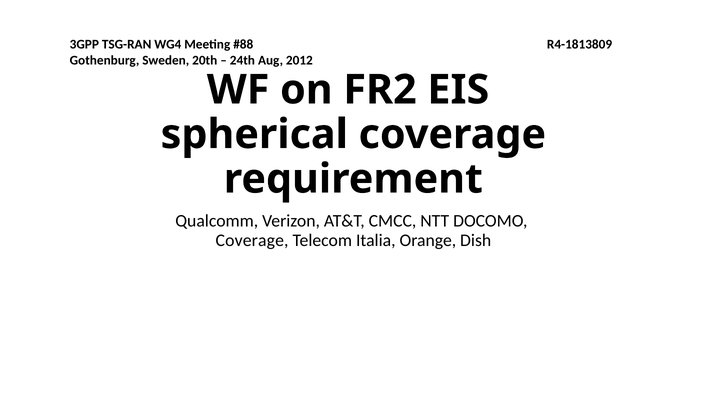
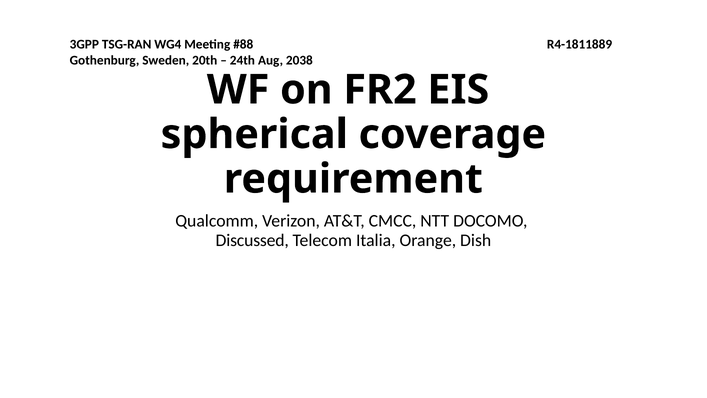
R4-1813809: R4-1813809 -> R4-1811889
2012: 2012 -> 2038
Coverage at (252, 240): Coverage -> Discussed
